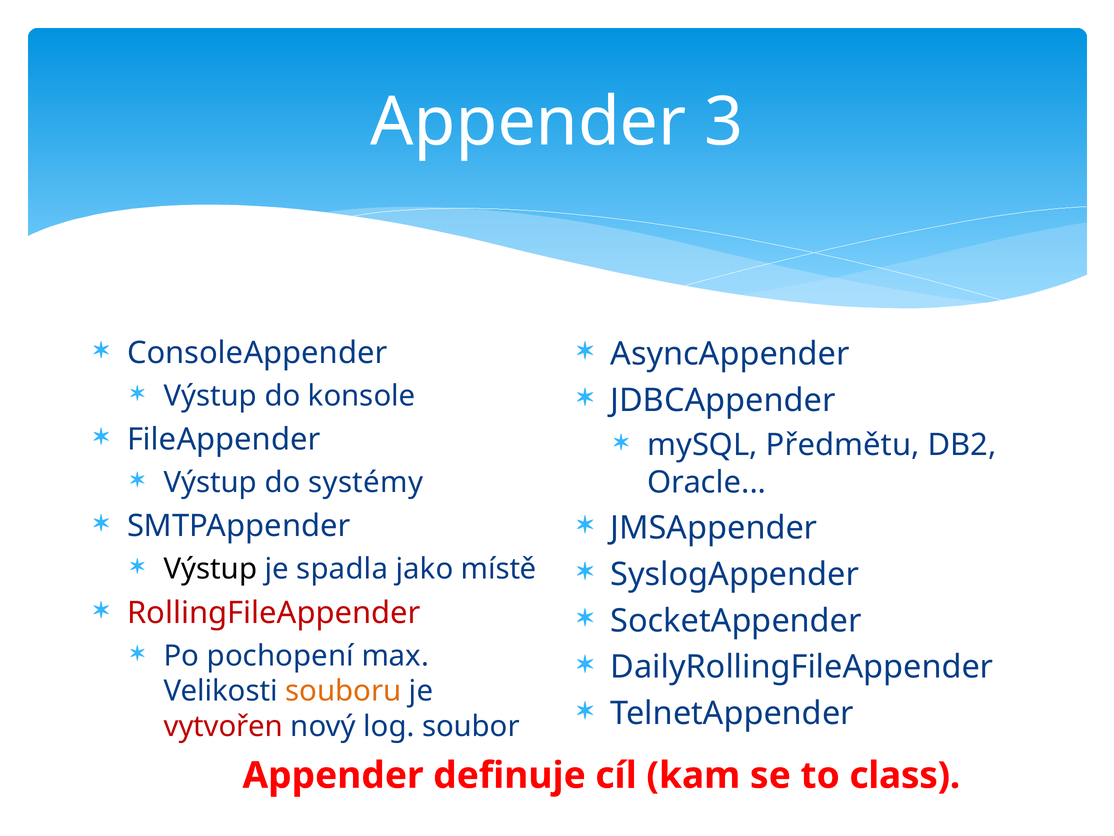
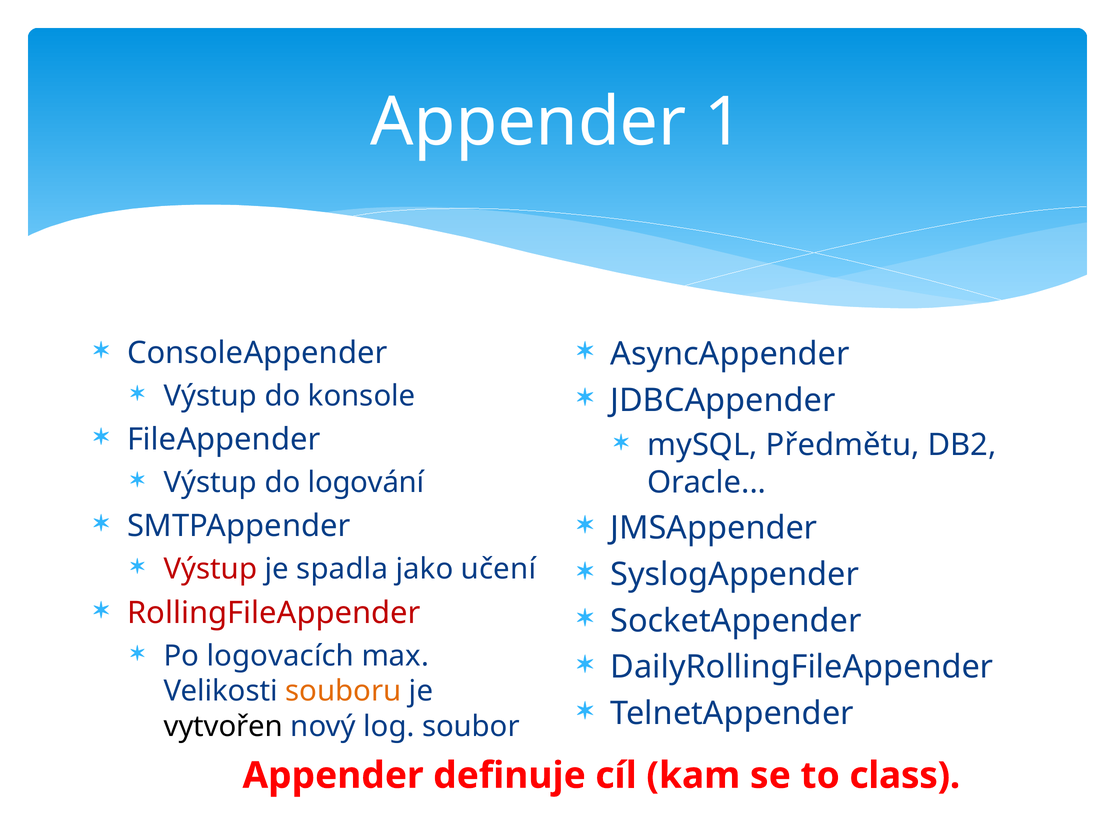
3: 3 -> 1
systémy: systémy -> logování
Výstup at (210, 569) colour: black -> red
místě: místě -> učení
pochopení: pochopení -> logovacích
vytvořen colour: red -> black
